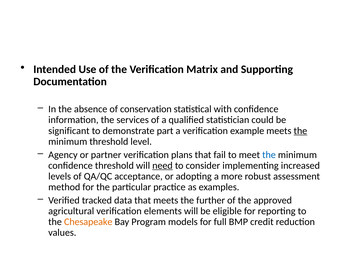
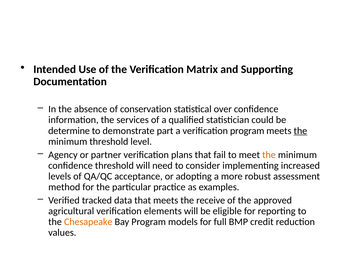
with: with -> over
significant: significant -> determine
verification example: example -> program
the at (269, 154) colour: blue -> orange
need underline: present -> none
further: further -> receive
